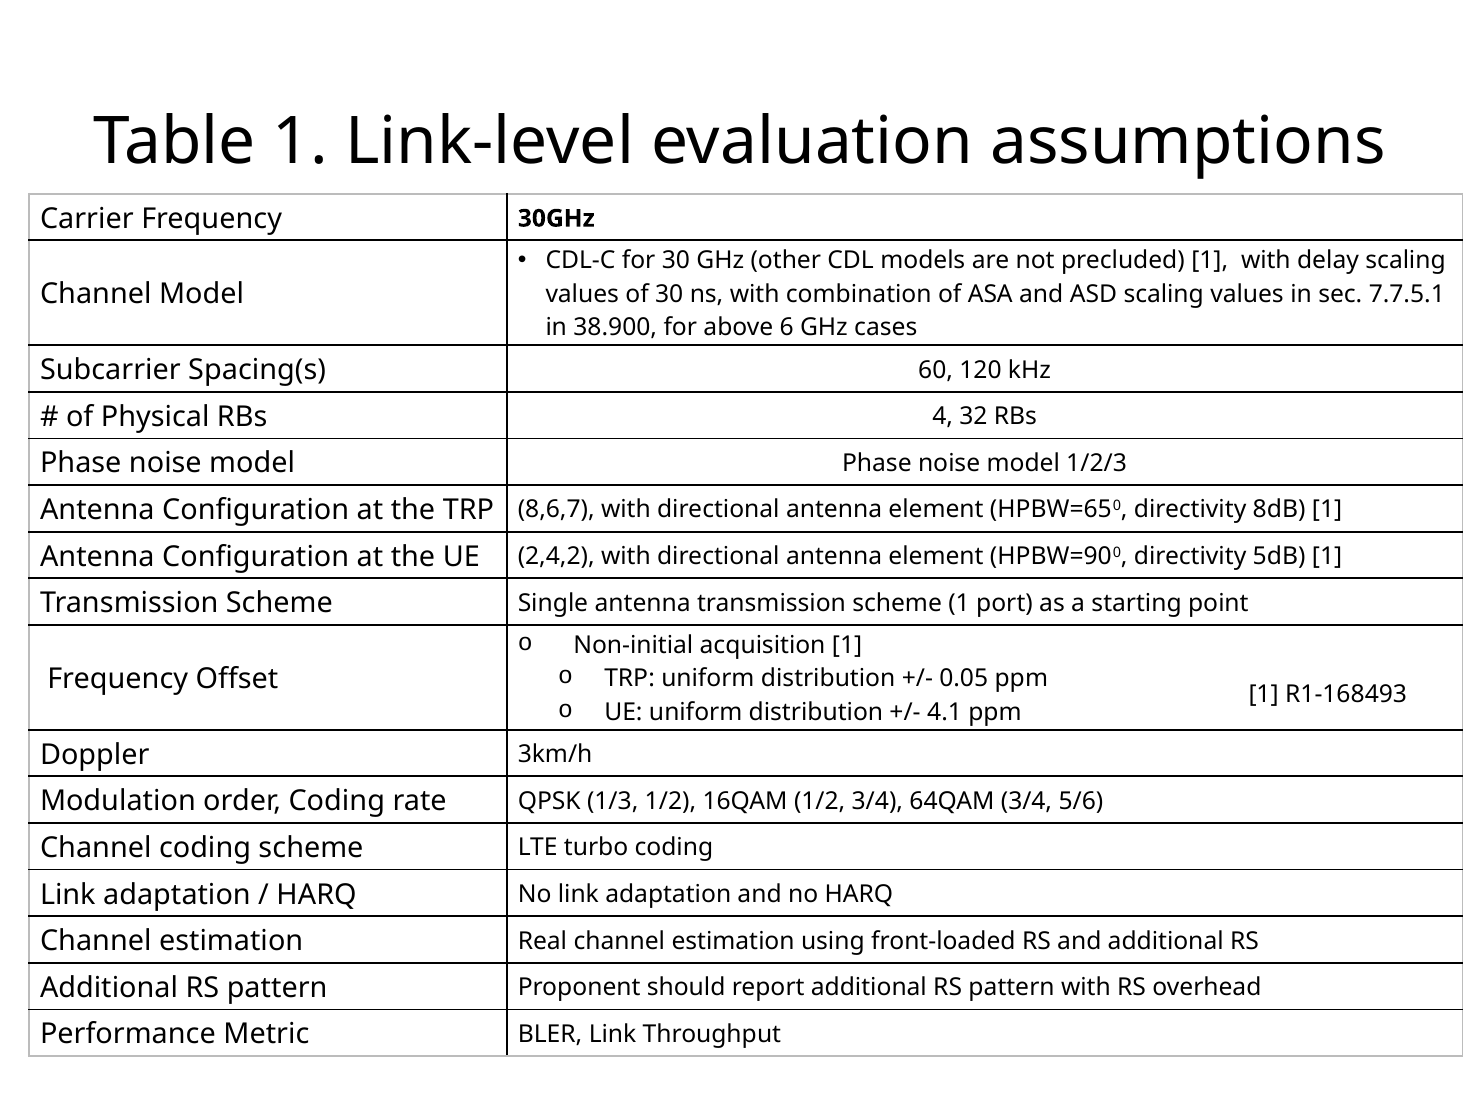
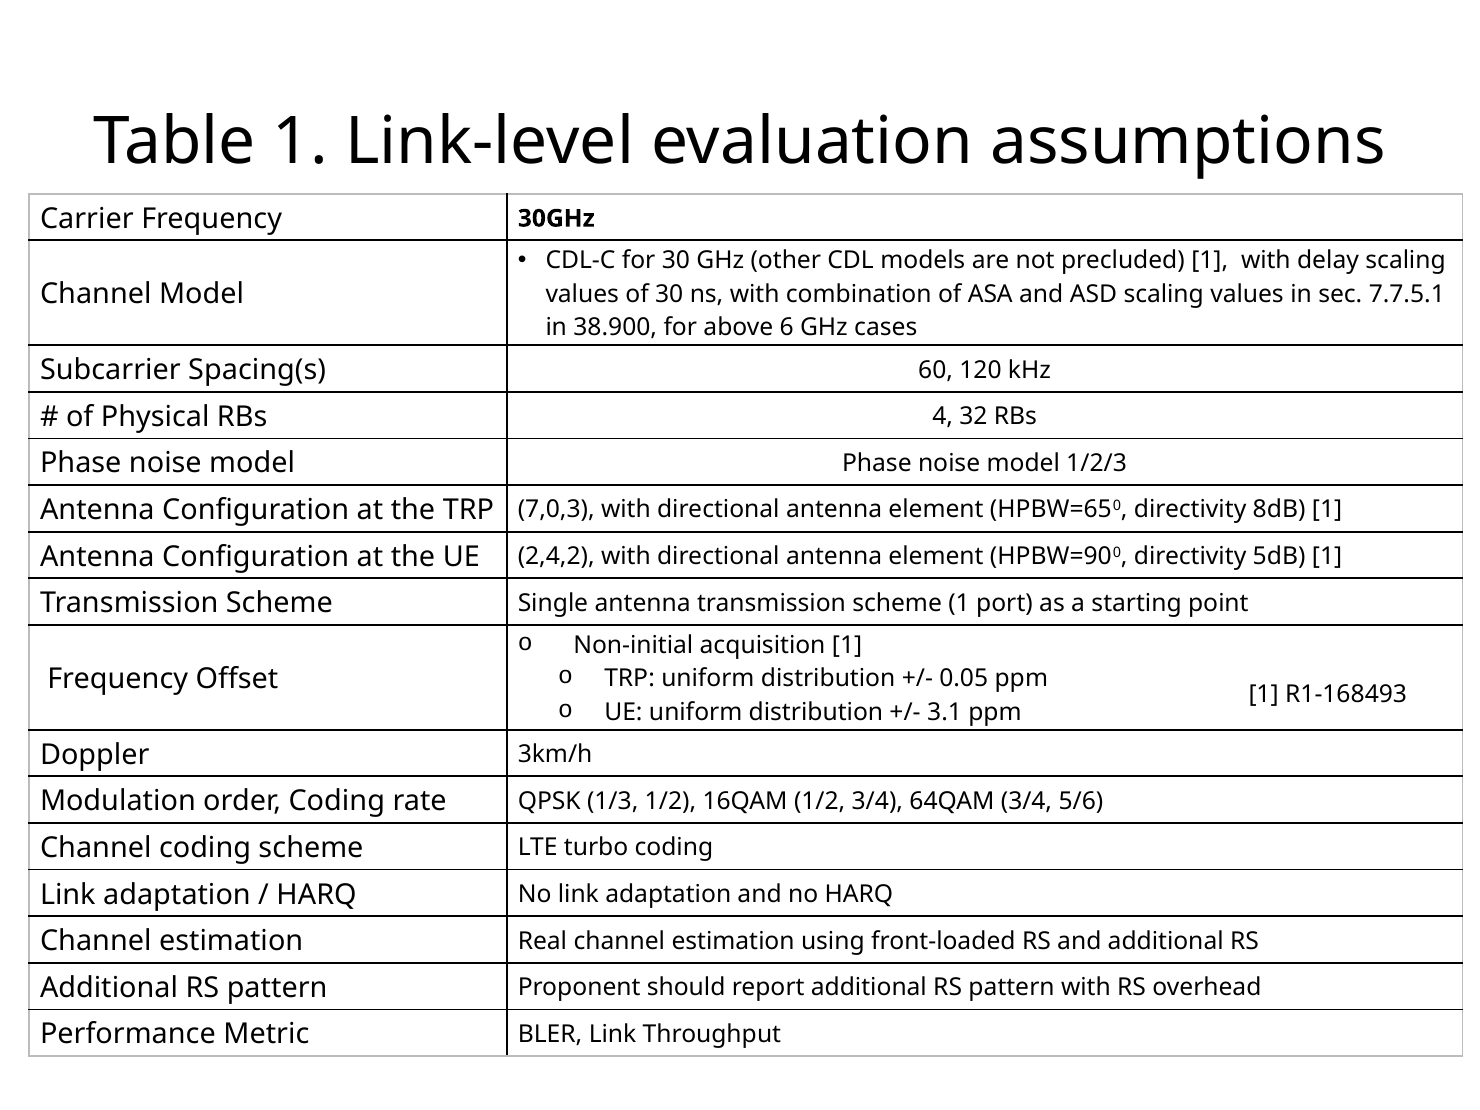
8,6,7: 8,6,7 -> 7,0,3
4.1: 4.1 -> 3.1
